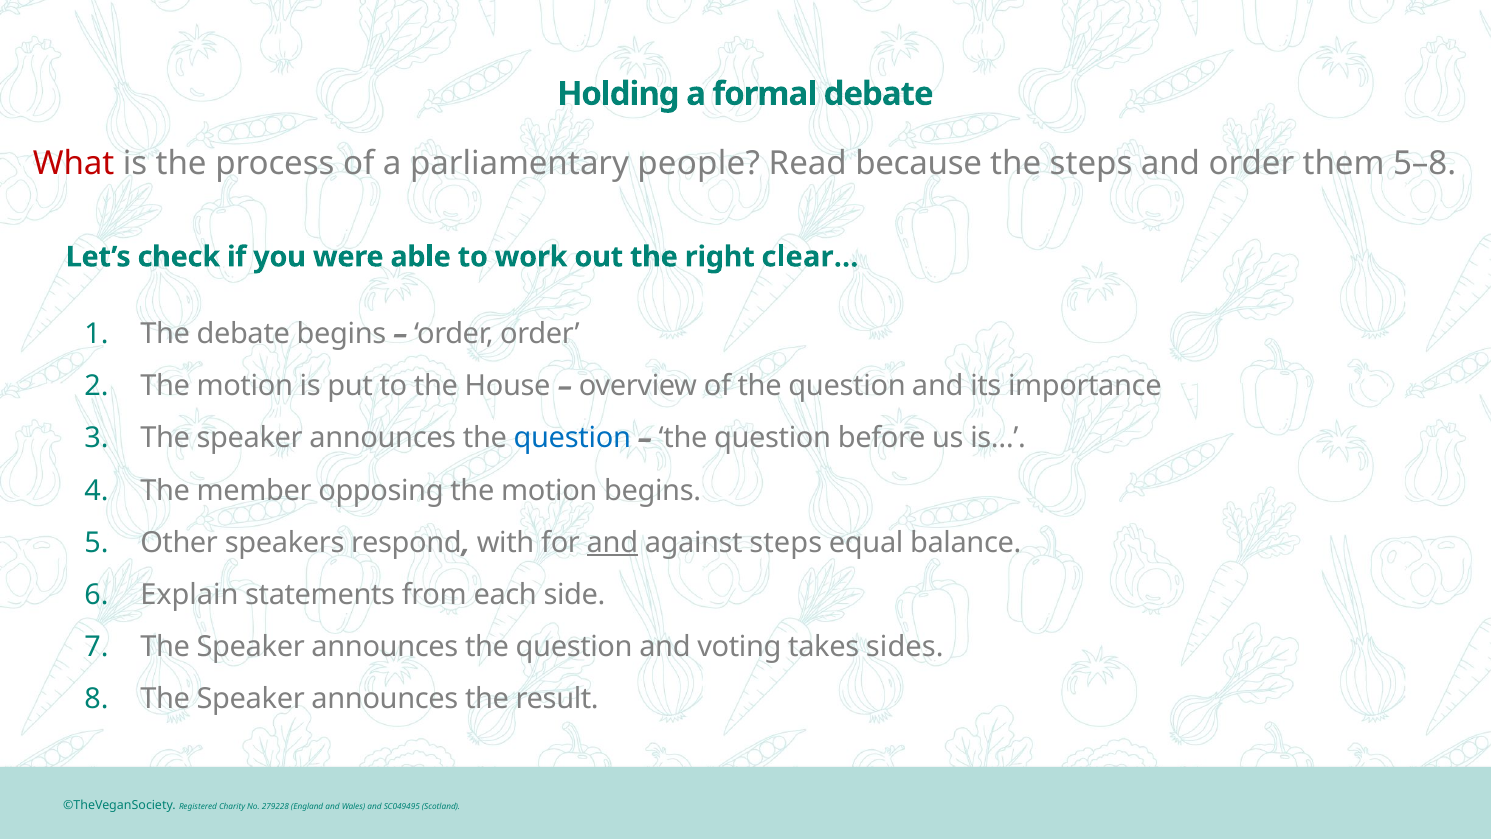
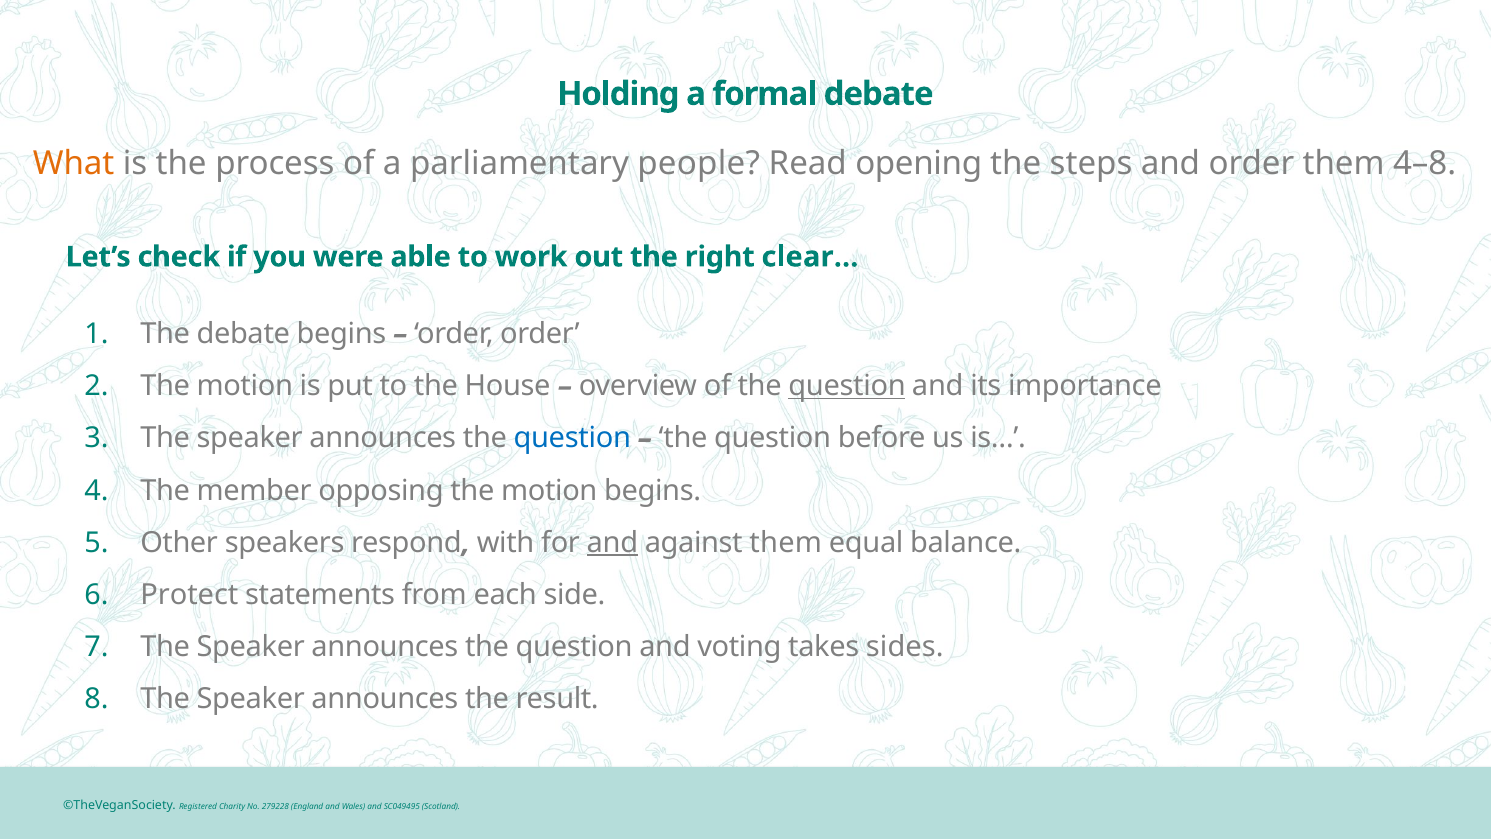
What colour: red -> orange
because: because -> opening
5–8: 5–8 -> 4–8
question at (847, 386) underline: none -> present
against steps: steps -> them
Explain: Explain -> Protect
